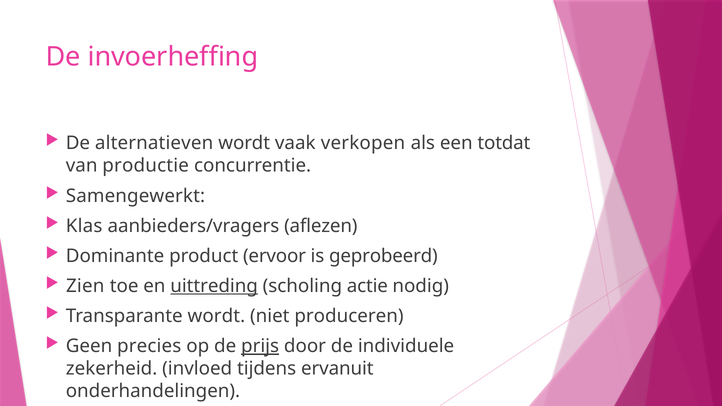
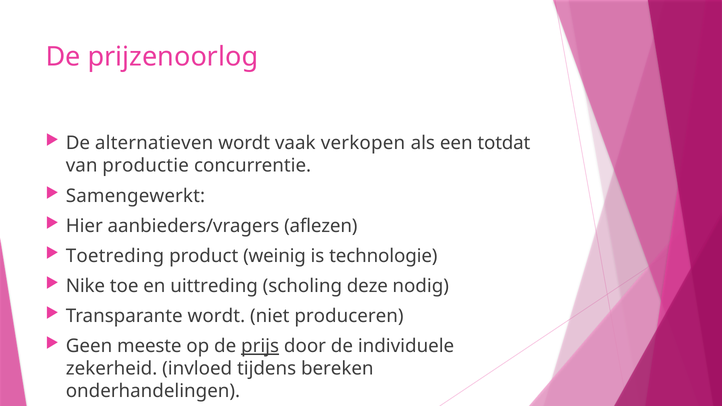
invoerheffing: invoerheffing -> prijzenoorlog
Klas: Klas -> Hier
Dominante: Dominante -> Toetreding
ervoor: ervoor -> weinig
geprobeerd: geprobeerd -> technologie
Zien: Zien -> Nike
uittreding underline: present -> none
actie: actie -> deze
precies: precies -> meeste
ervanuit: ervanuit -> bereken
